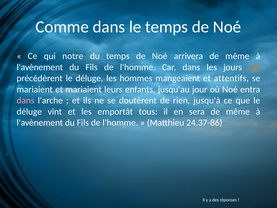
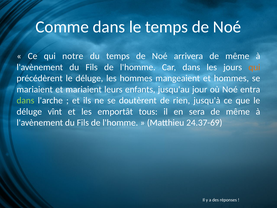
et attentifs: attentifs -> hommes
dans at (25, 100) colour: pink -> light green
24.37-86: 24.37-86 -> 24.37-69
